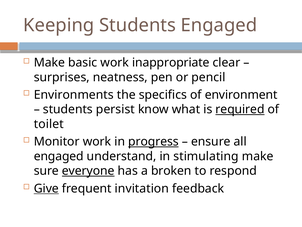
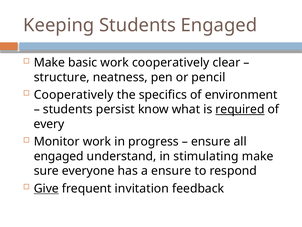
work inappropriate: inappropriate -> cooperatively
surprises: surprises -> structure
Environments at (74, 95): Environments -> Cooperatively
toilet: toilet -> every
progress underline: present -> none
everyone underline: present -> none
a broken: broken -> ensure
